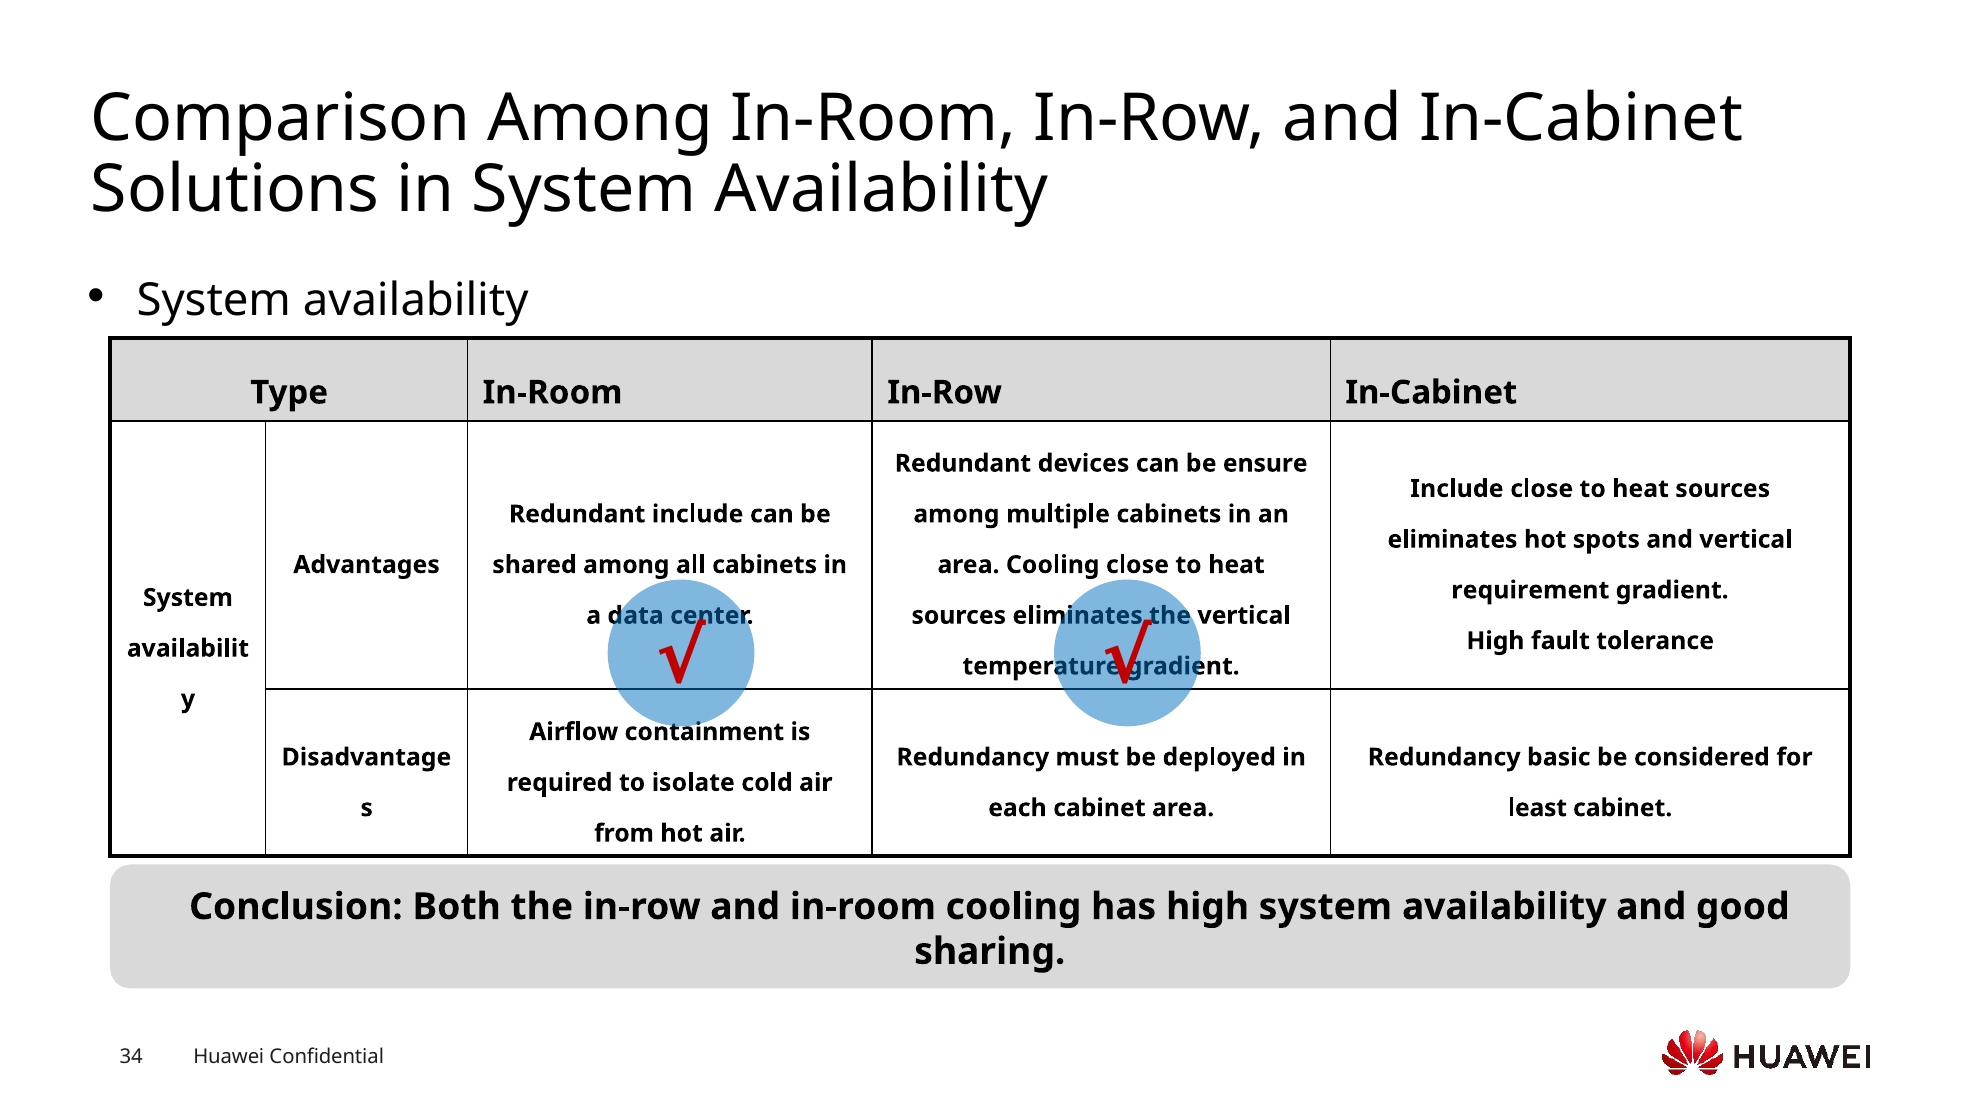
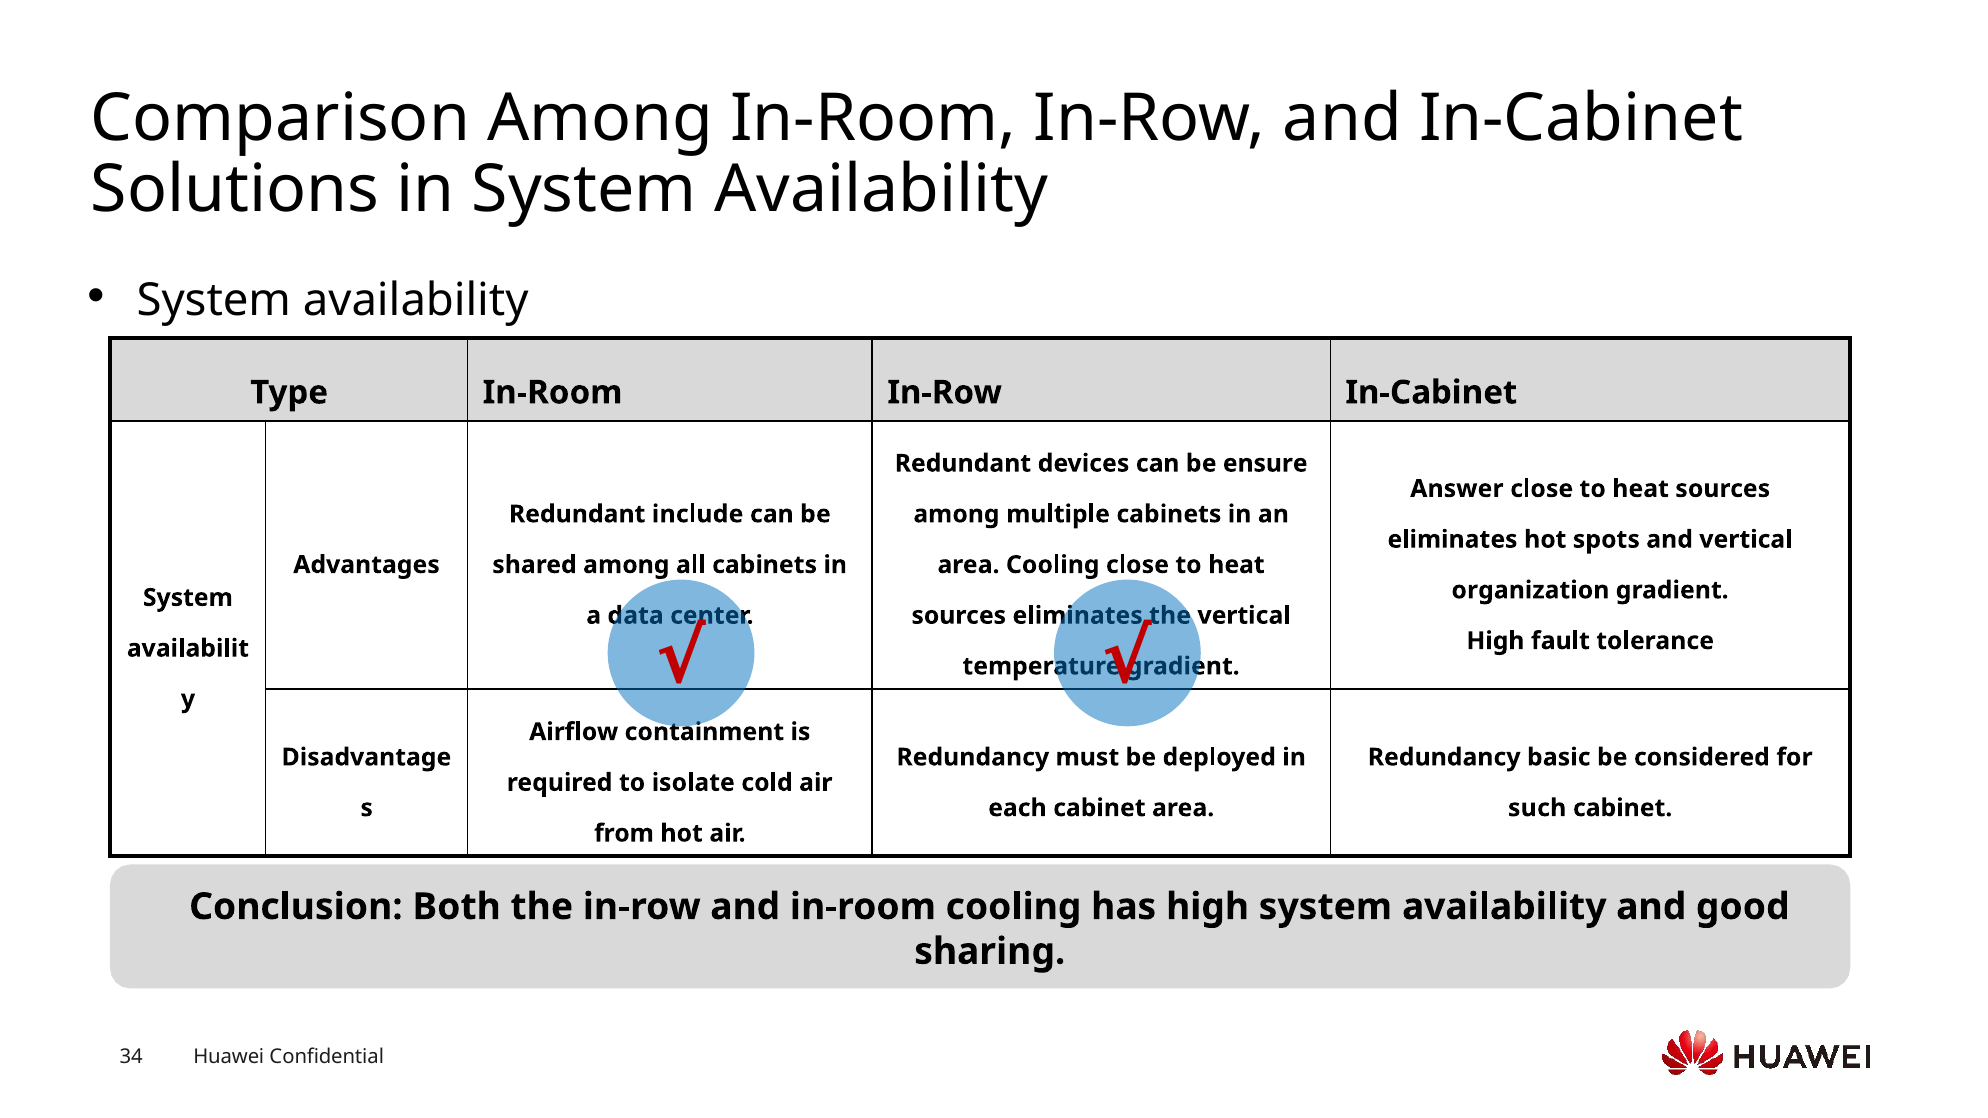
Include at (1457, 489): Include -> Answer
requirement: requirement -> organization
least: least -> such
